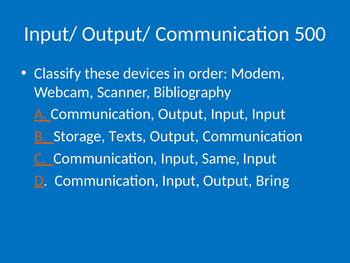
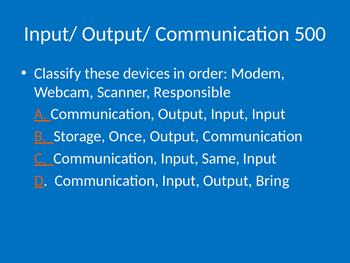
Bibliography: Bibliography -> Responsible
Texts: Texts -> Once
